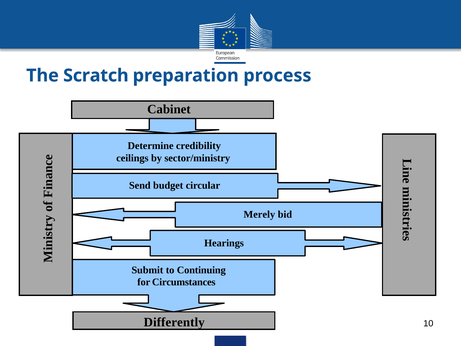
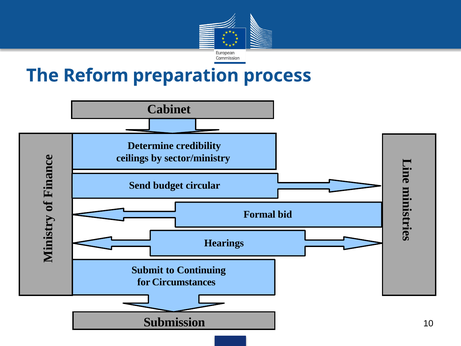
Scratch: Scratch -> Reform
Merely: Merely -> Formal
Differently: Differently -> Submission
